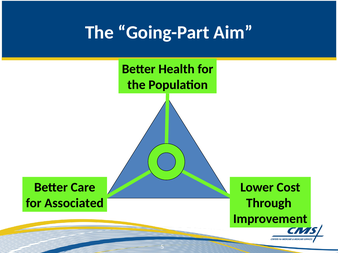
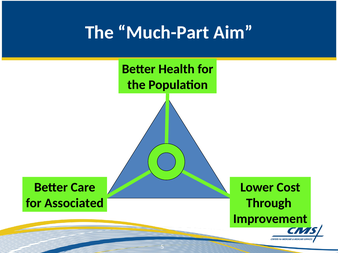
Going-Part: Going-Part -> Much-Part
